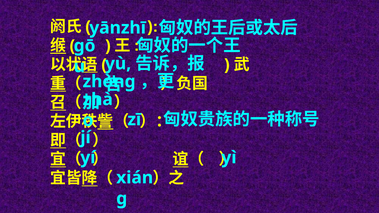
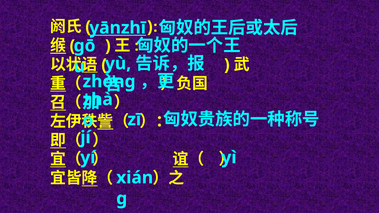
yānzhī underline: none -> present
